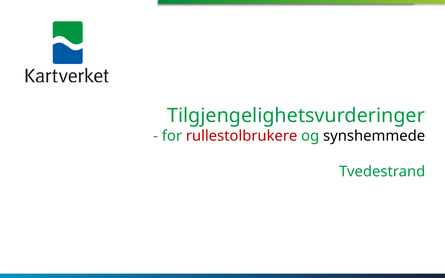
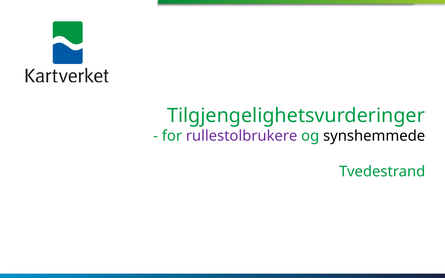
rullestolbrukere colour: red -> purple
